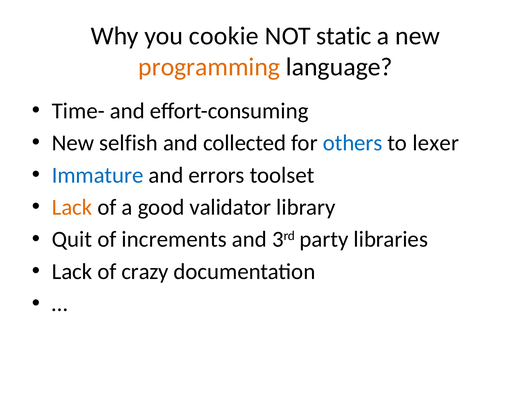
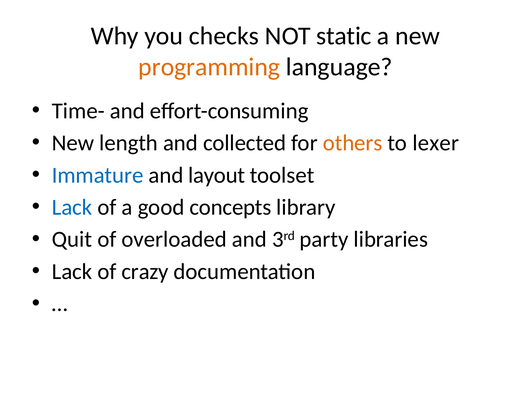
cookie: cookie -> checks
selfish: selfish -> length
others colour: blue -> orange
errors: errors -> layout
Lack at (72, 207) colour: orange -> blue
validator: validator -> concepts
increments: increments -> overloaded
